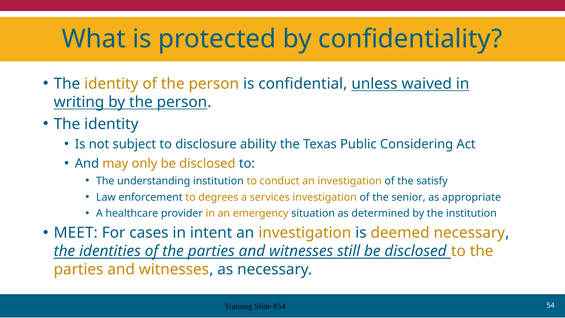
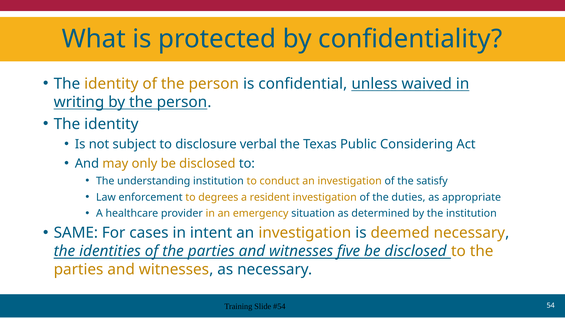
ability: ability -> verbal
services: services -> resident
senior: senior -> duties
MEET: MEET -> SAME
still: still -> five
